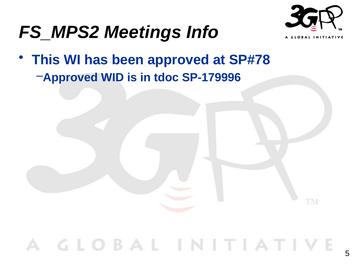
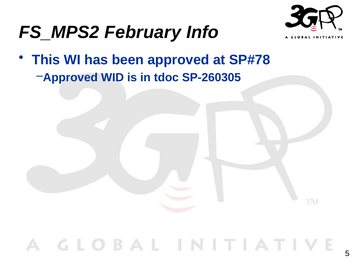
Meetings: Meetings -> February
SP-179996: SP-179996 -> SP-260305
